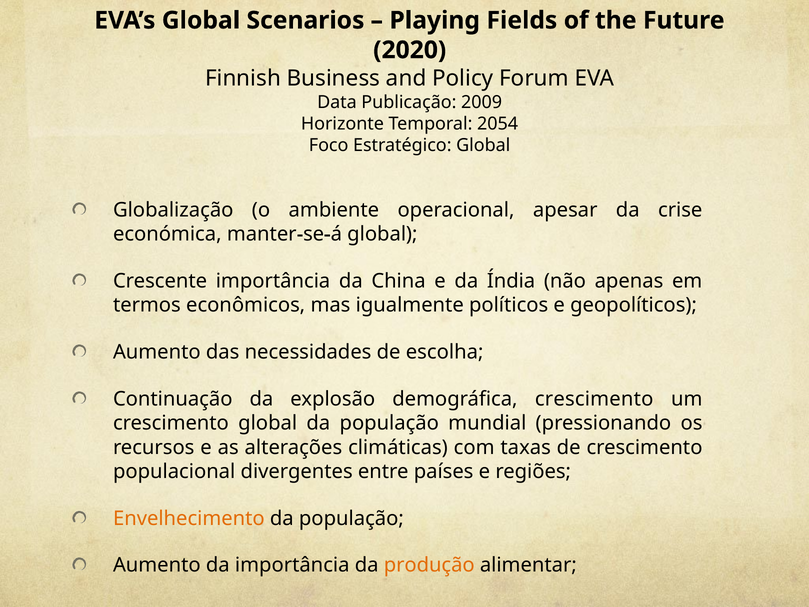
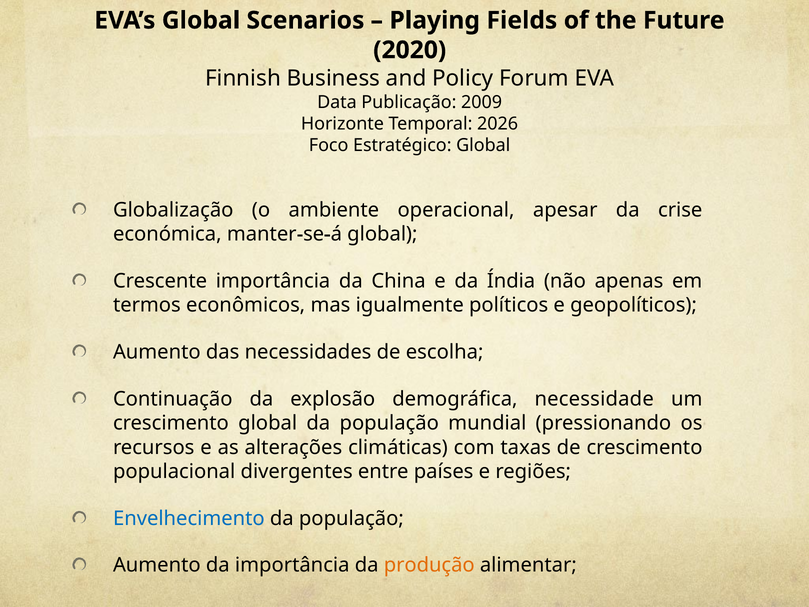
2054: 2054 -> 2026
demográfica crescimento: crescimento -> necessidade
Envelhecimento colour: orange -> blue
